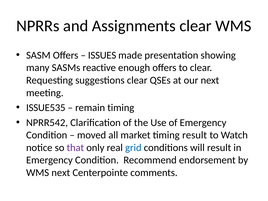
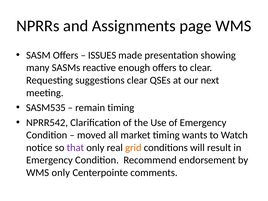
Assignments clear: clear -> page
ISSUE535: ISSUE535 -> SASM535
timing result: result -> wants
grid colour: blue -> orange
WMS next: next -> only
